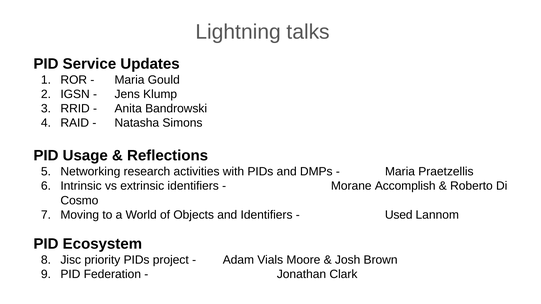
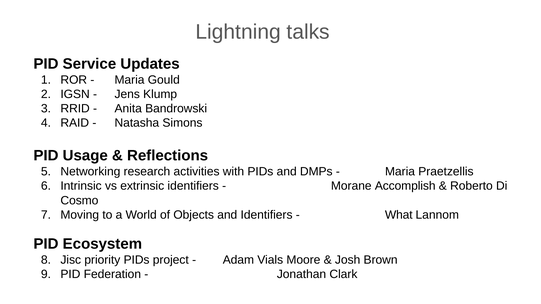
Used: Used -> What
